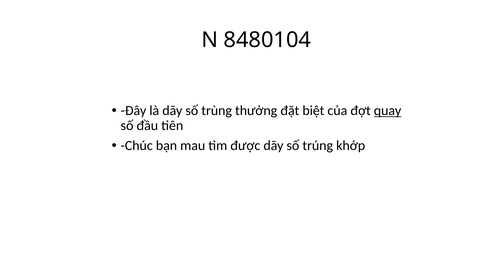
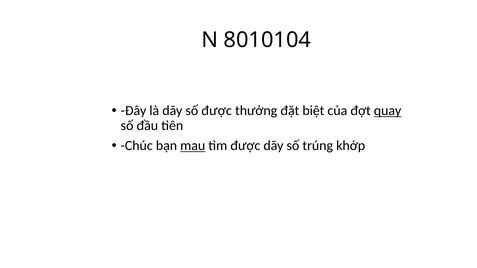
8480104: 8480104 -> 8010104
số trùng: trùng -> được
mau underline: none -> present
